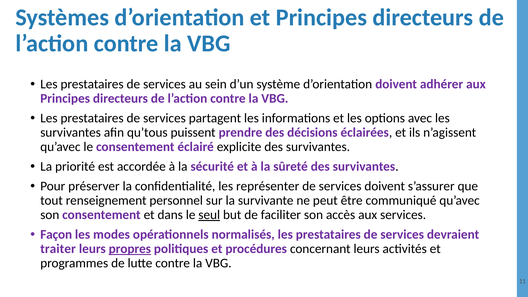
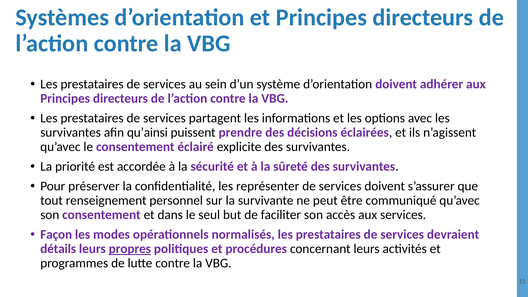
qu’tous: qu’tous -> qu’ainsi
seul underline: present -> none
traiter: traiter -> détails
